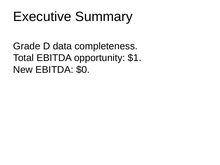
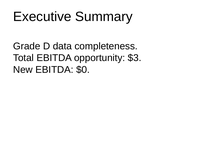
$1: $1 -> $3
